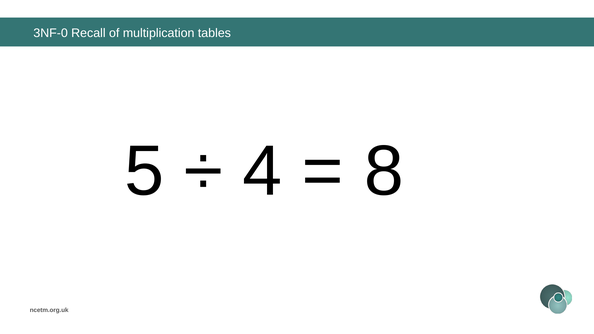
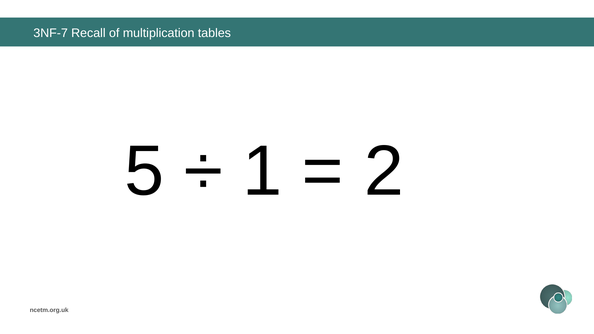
3NF-0: 3NF-0 -> 3NF-7
4: 4 -> 1
8: 8 -> 2
